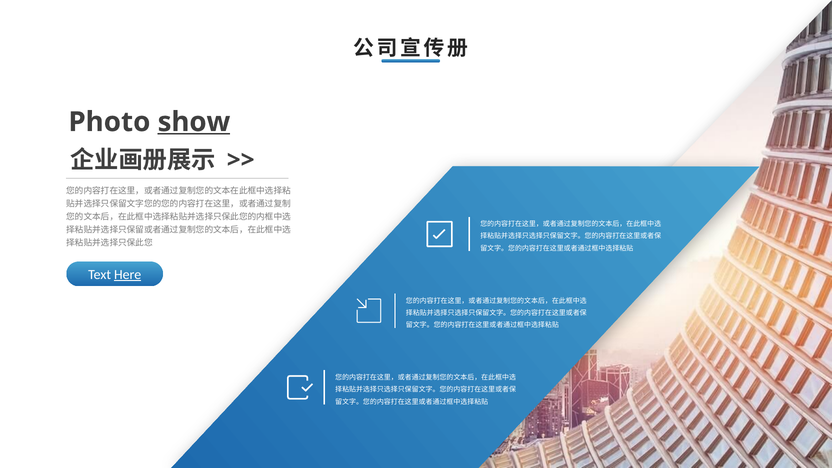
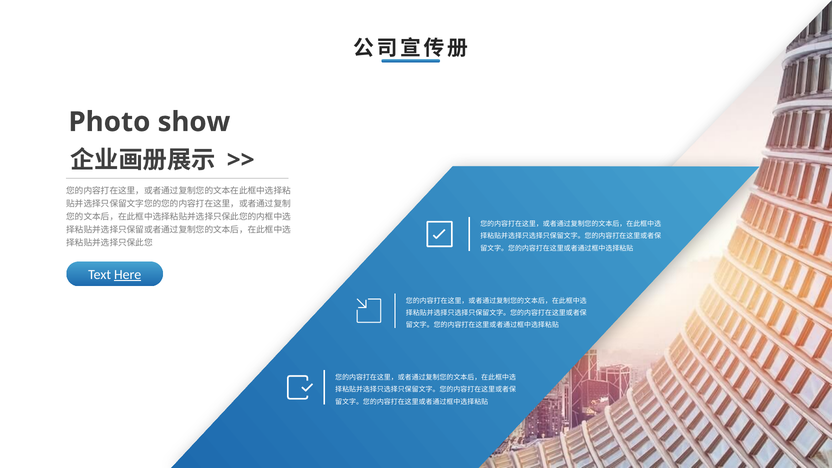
show underline: present -> none
